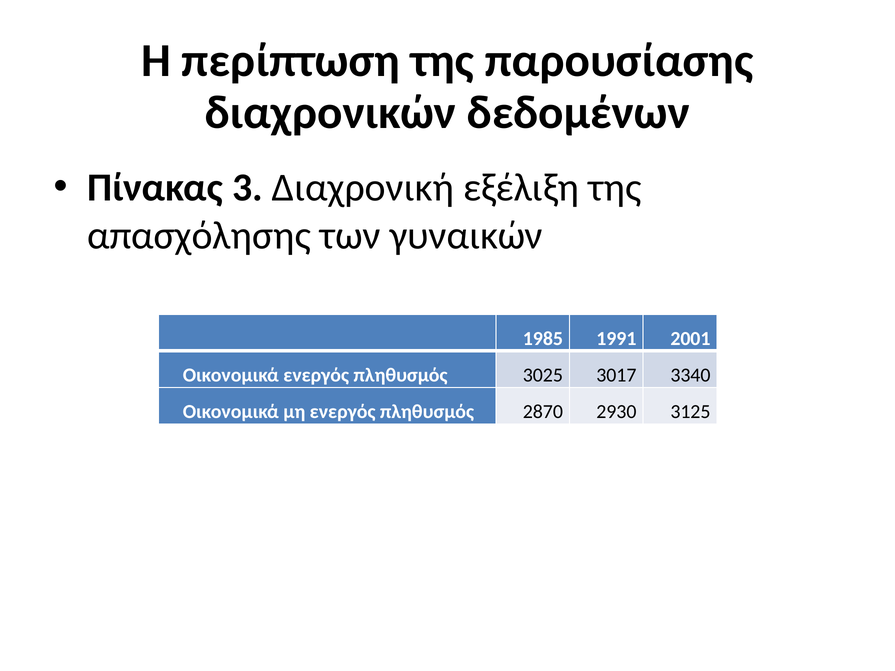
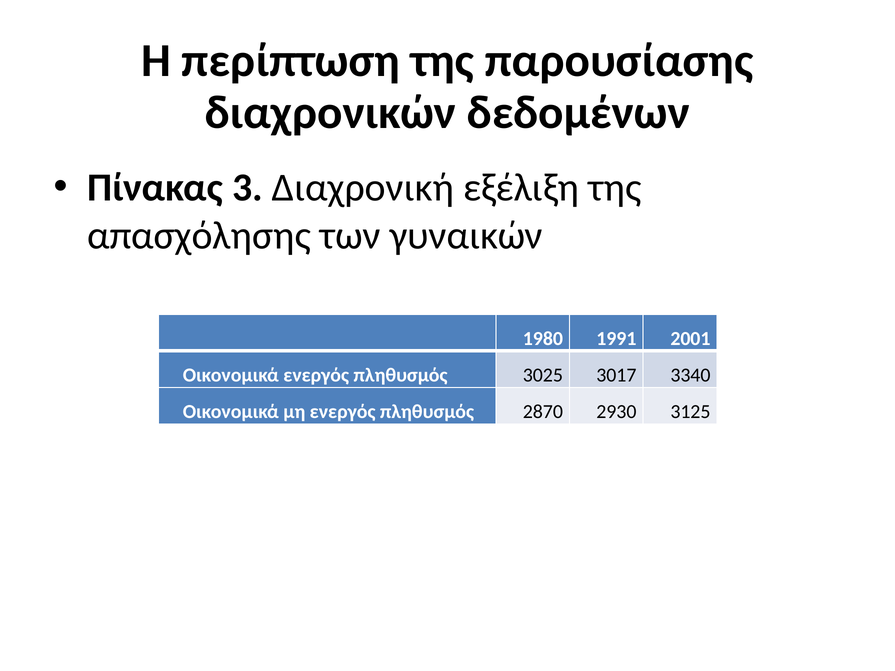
1985: 1985 -> 1980
